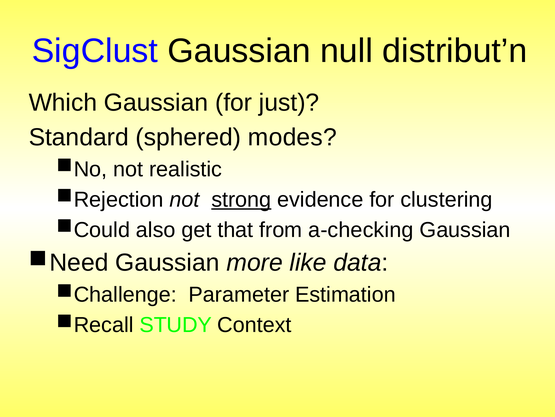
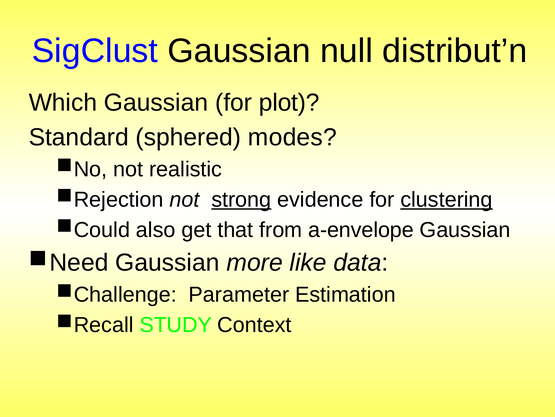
just: just -> plot
clustering underline: none -> present
a-checking: a-checking -> a-envelope
